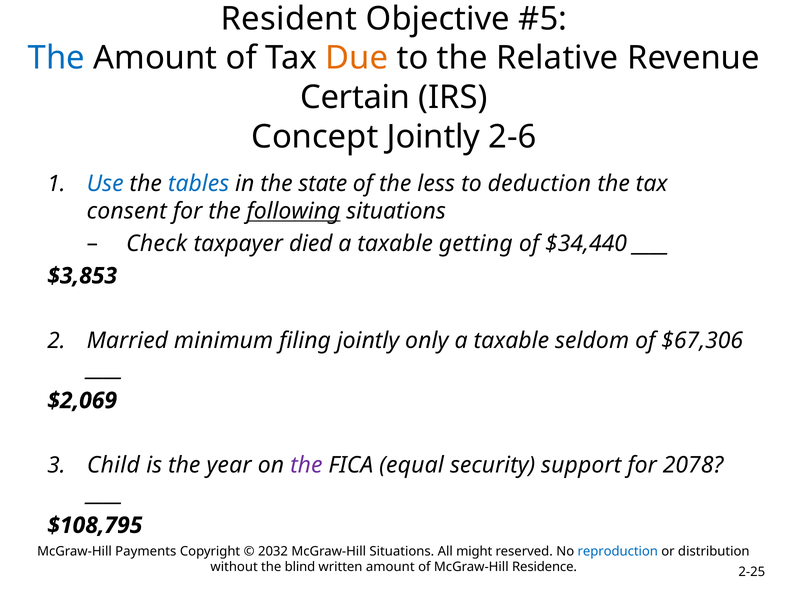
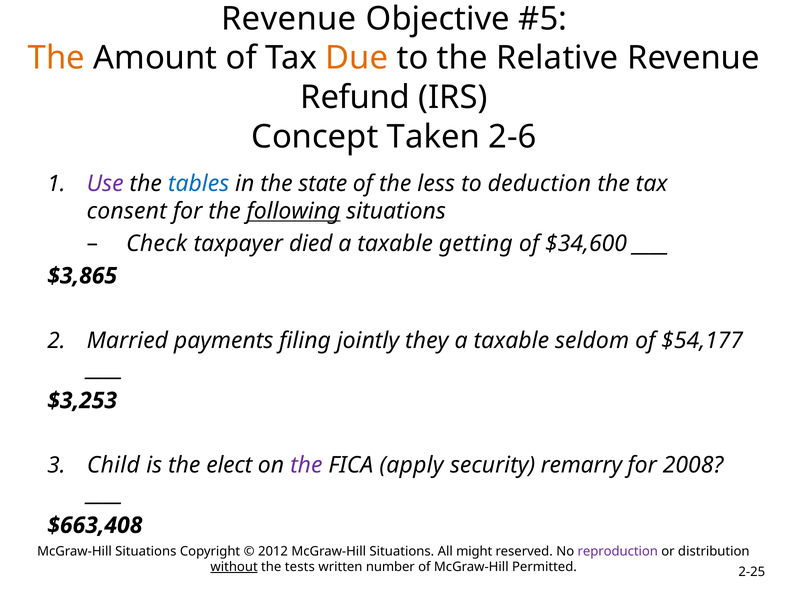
Resident at (289, 19): Resident -> Revenue
The at (56, 58) colour: blue -> orange
Certain: Certain -> Refund
Concept Jointly: Jointly -> Taken
Use colour: blue -> purple
$34,440: $34,440 -> $34,600
$3,853: $3,853 -> $3,865
minimum: minimum -> payments
only: only -> they
$67,306: $67,306 -> $54,177
$2,069: $2,069 -> $3,253
year: year -> elect
equal: equal -> apply
support: support -> remarry
2078: 2078 -> 2008
$108,795: $108,795 -> $663,408
Payments at (146, 551): Payments -> Situations
2032: 2032 -> 2012
reproduction colour: blue -> purple
without underline: none -> present
blind: blind -> tests
written amount: amount -> number
Residence: Residence -> Permitted
